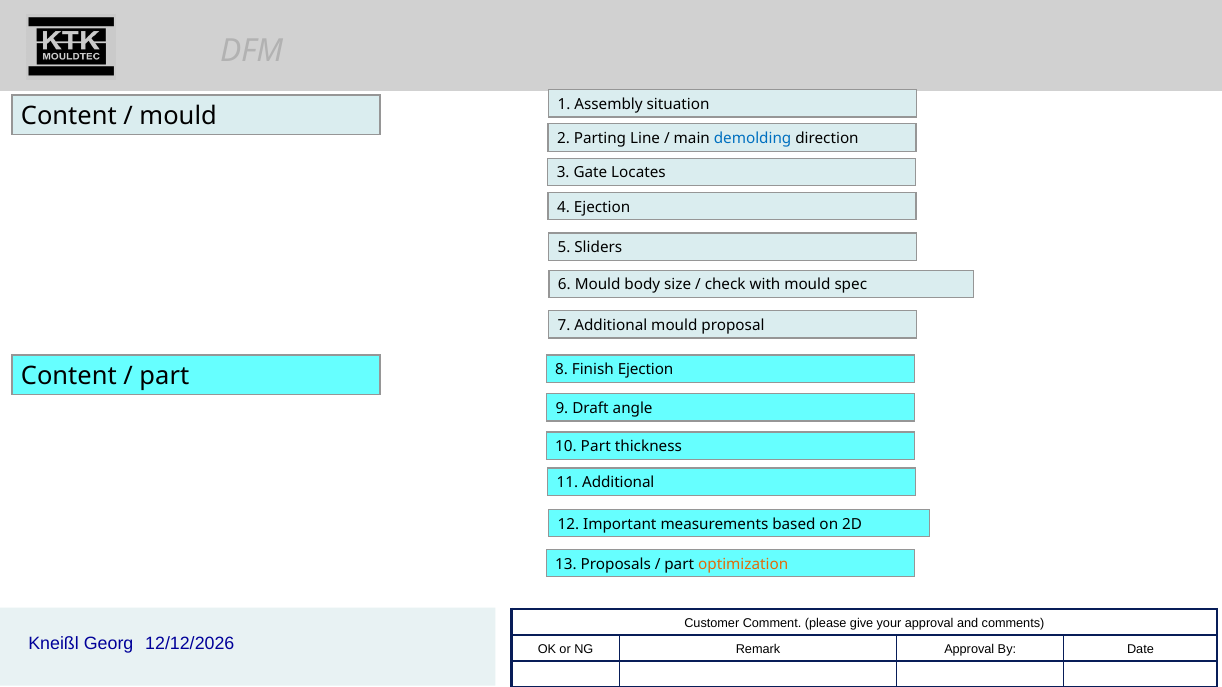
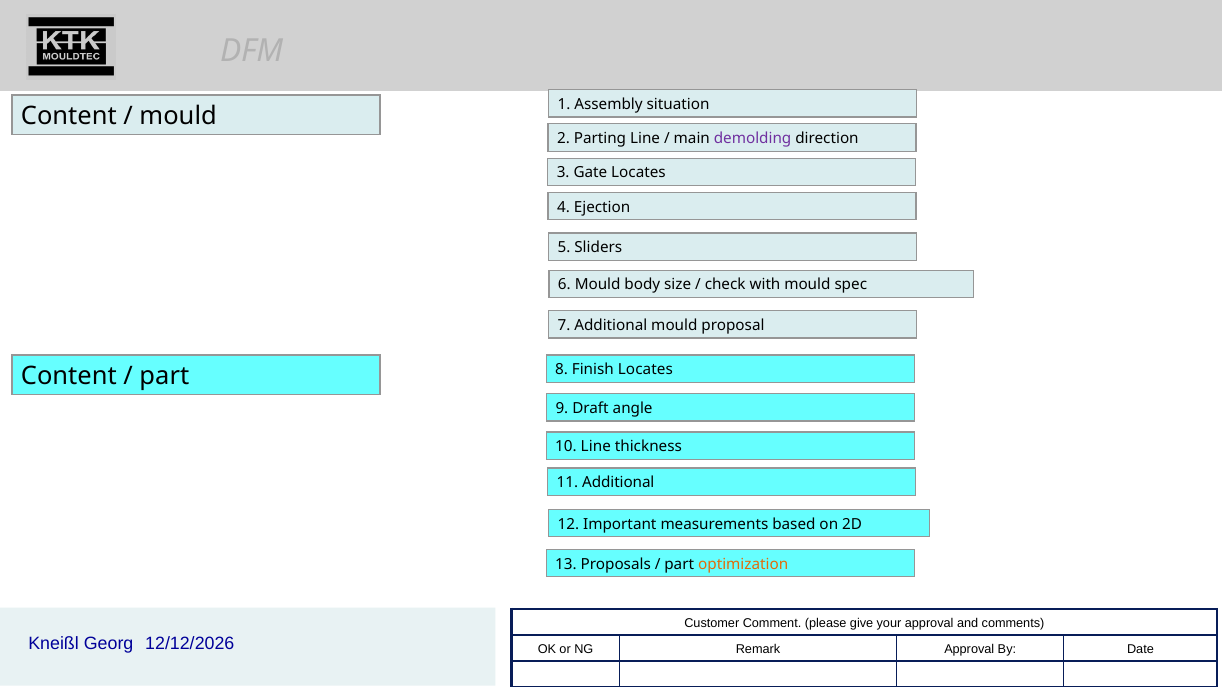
demolding colour: blue -> purple
Finish Ejection: Ejection -> Locates
10 Part: Part -> Line
